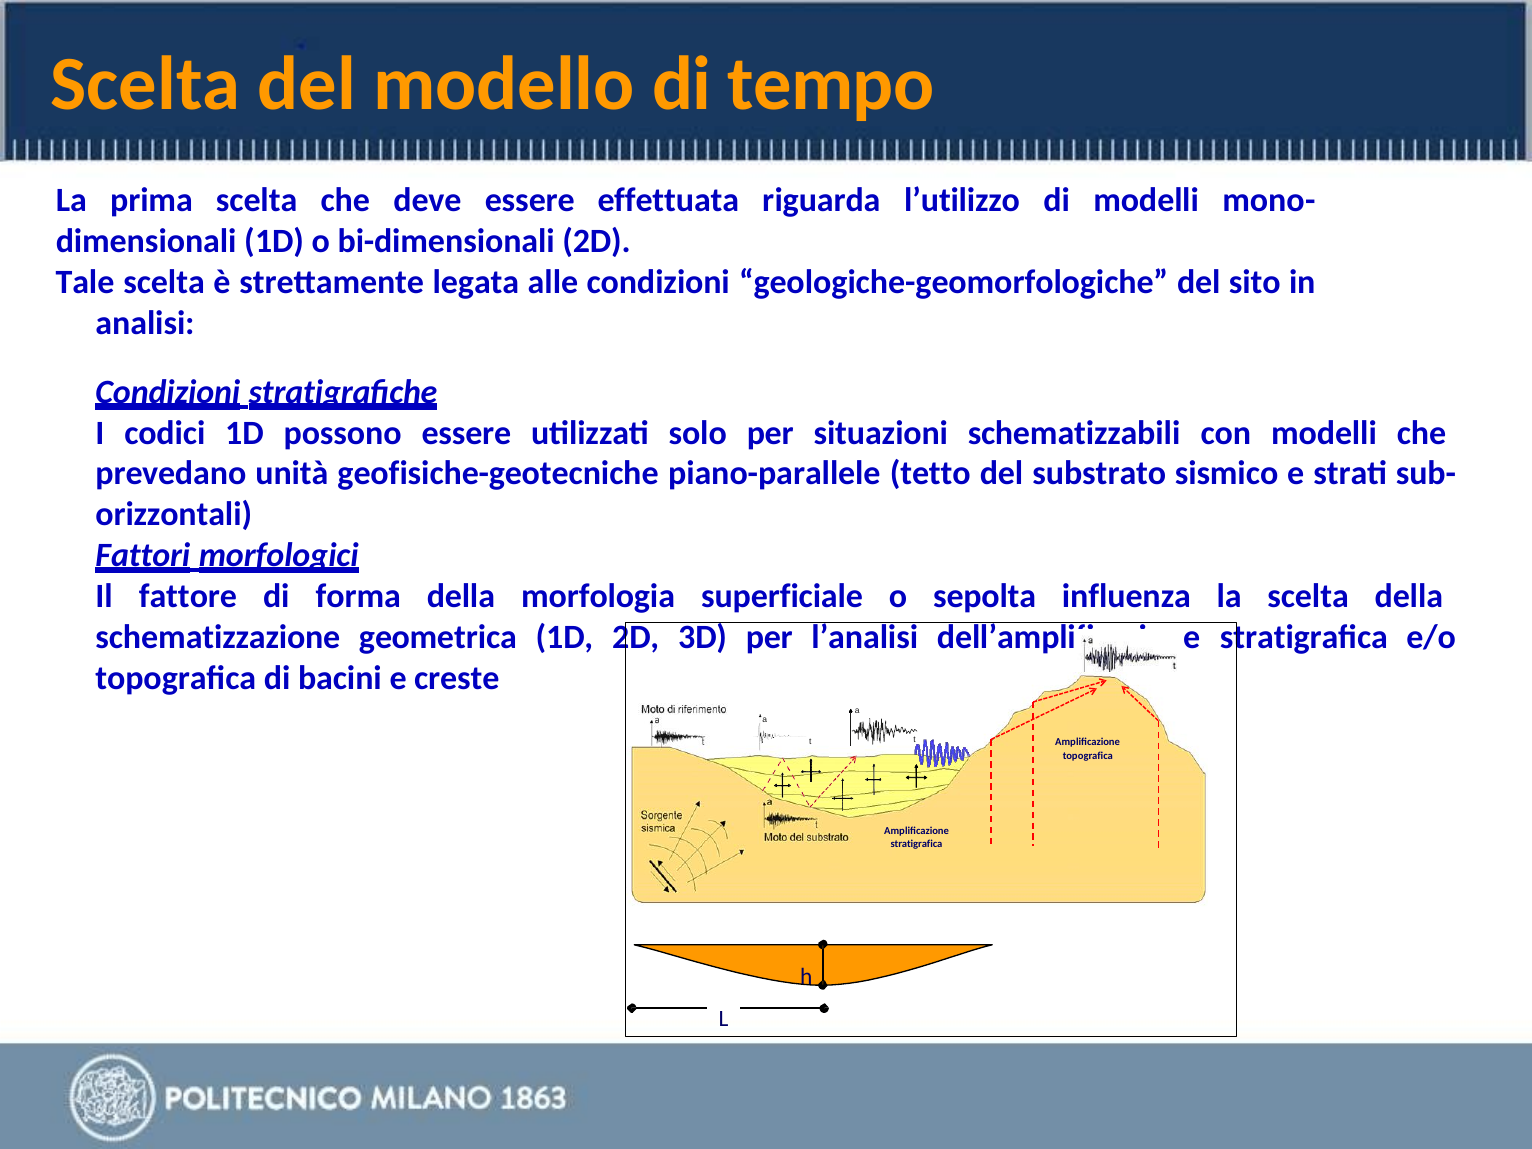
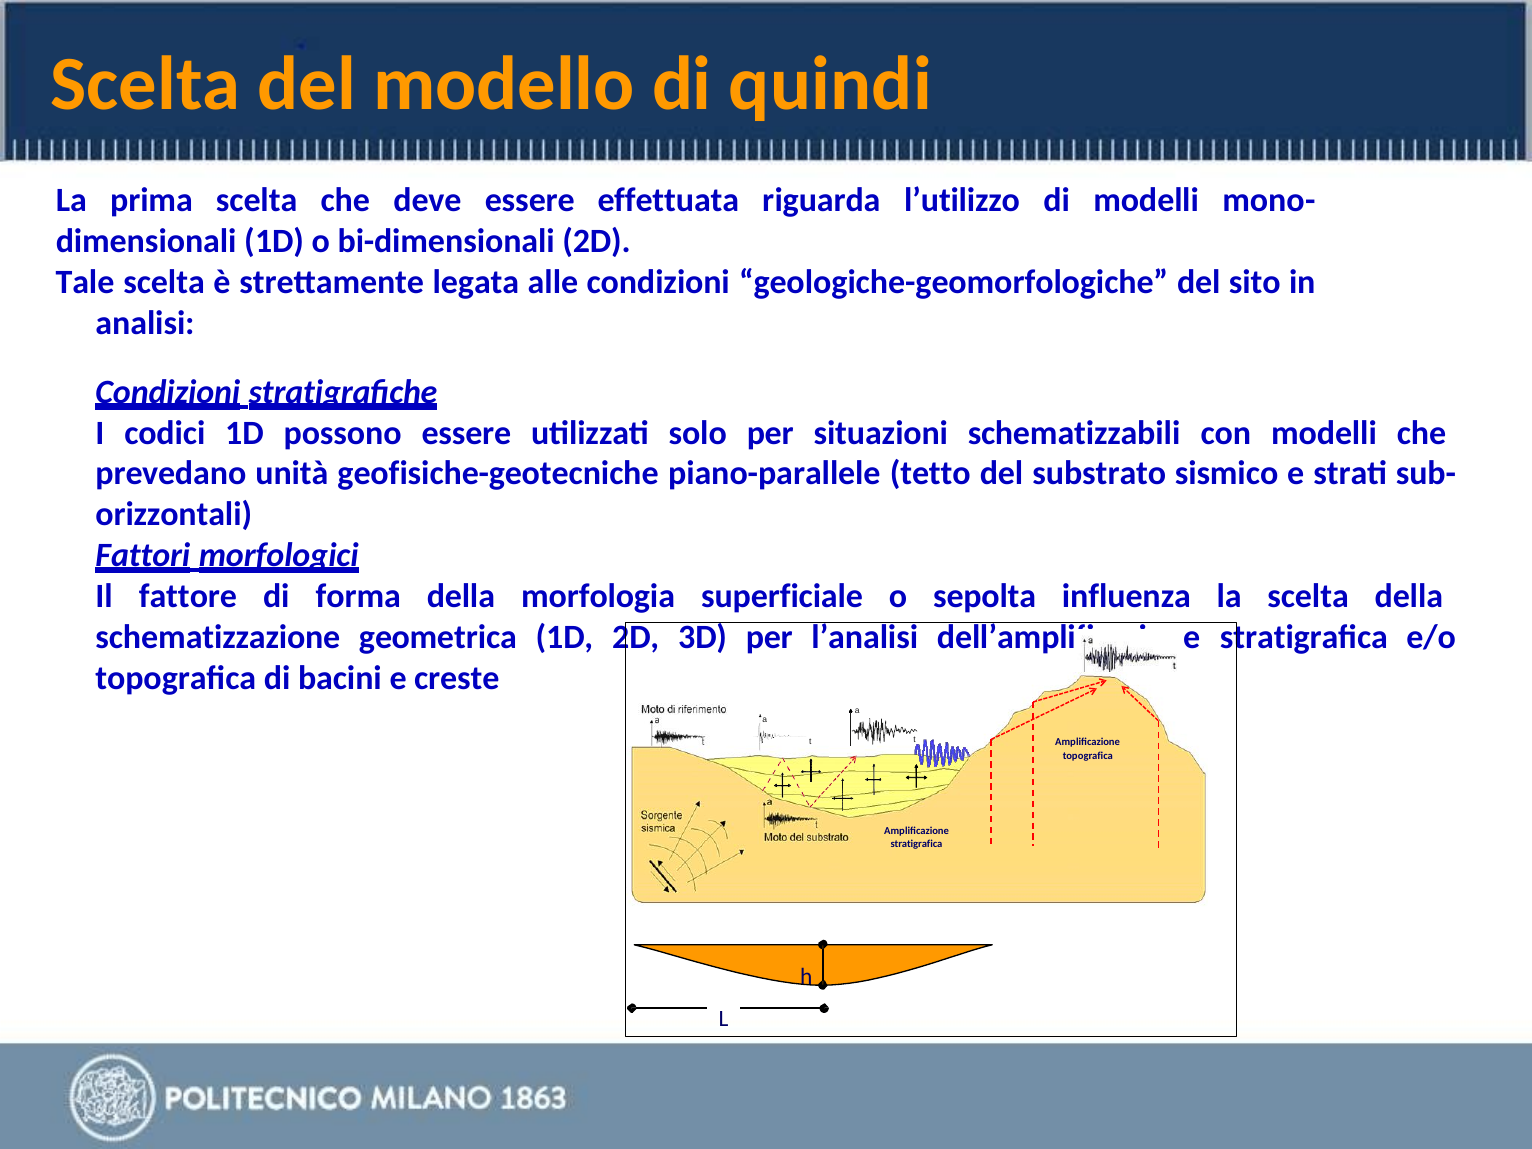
tempo: tempo -> quindi
